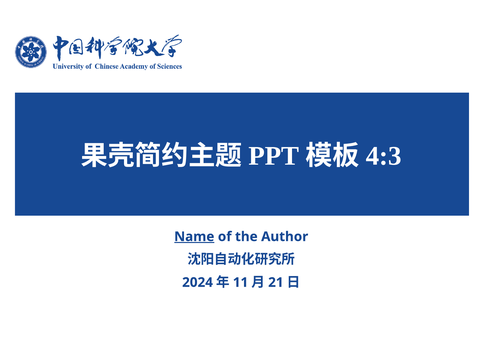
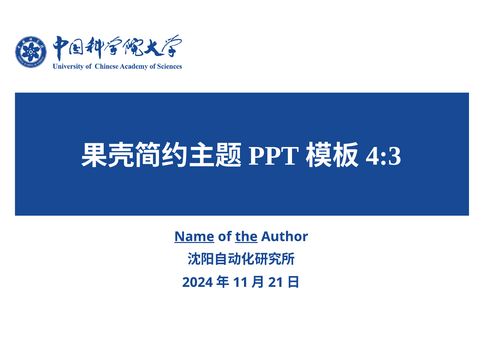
the underline: none -> present
